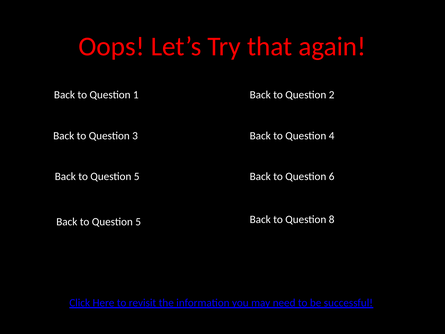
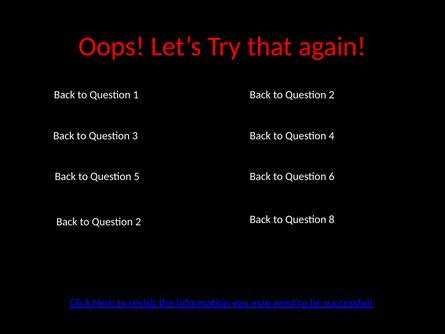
5 at (138, 222): 5 -> 2
